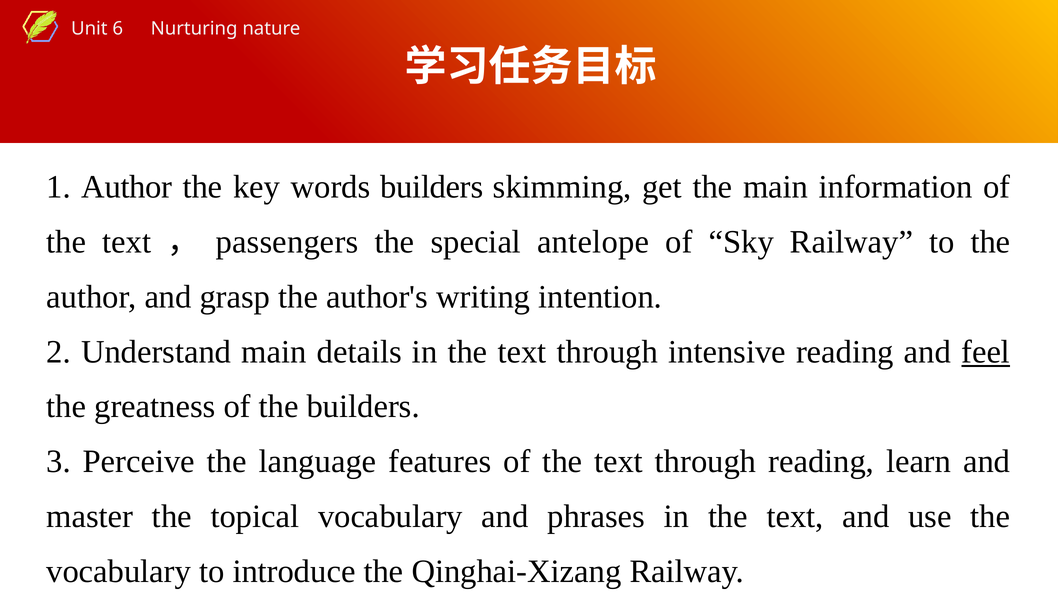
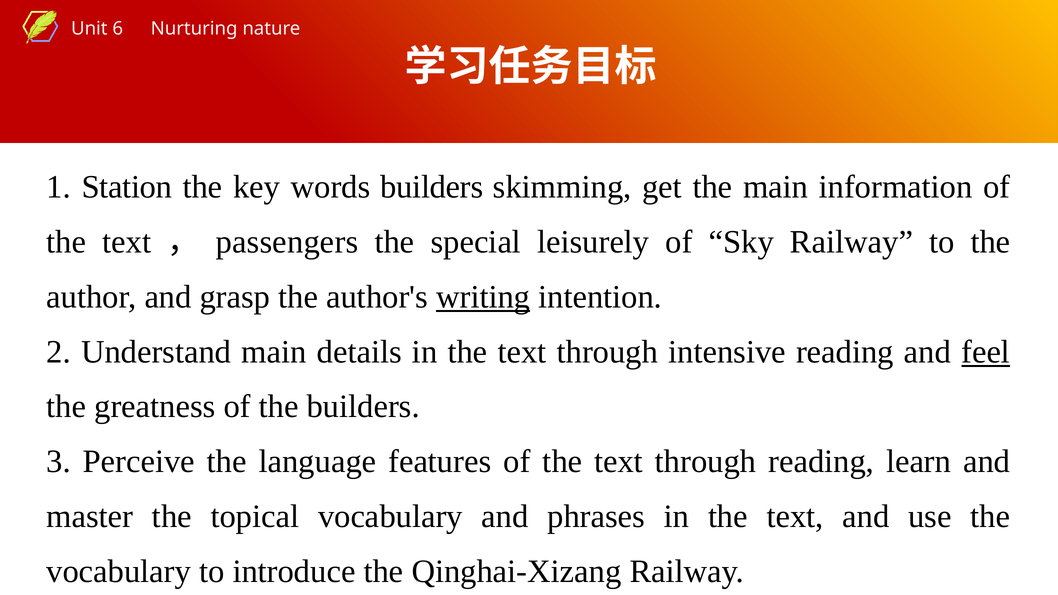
1 Author: Author -> Station
antelope: antelope -> leisurely
writing underline: none -> present
